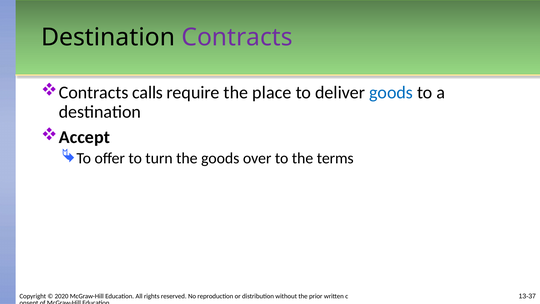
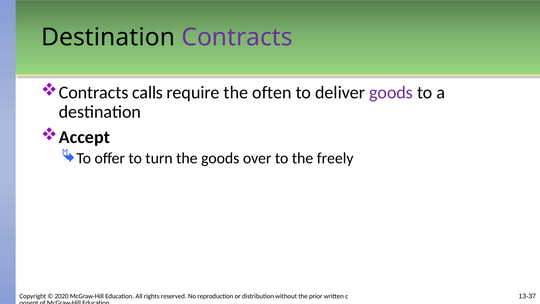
place: place -> often
goods at (391, 93) colour: blue -> purple
terms: terms -> freely
